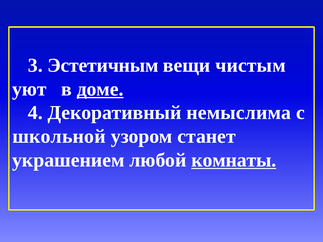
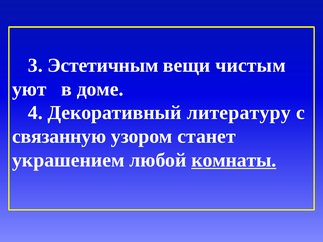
доме underline: present -> none
немыслима: немыслима -> литературу
школьной: школьной -> связанную
